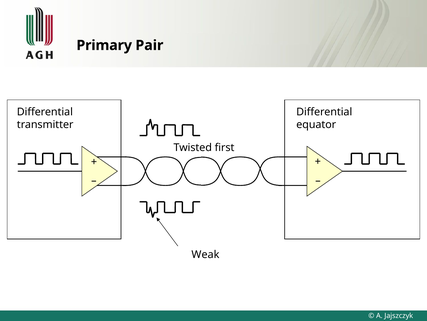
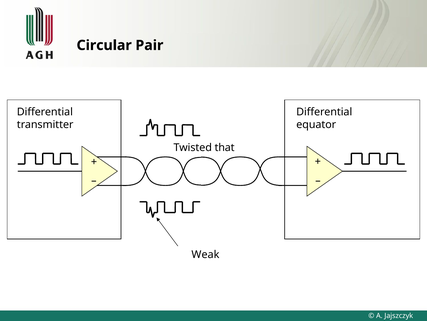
Primary: Primary -> Circular
first: first -> that
